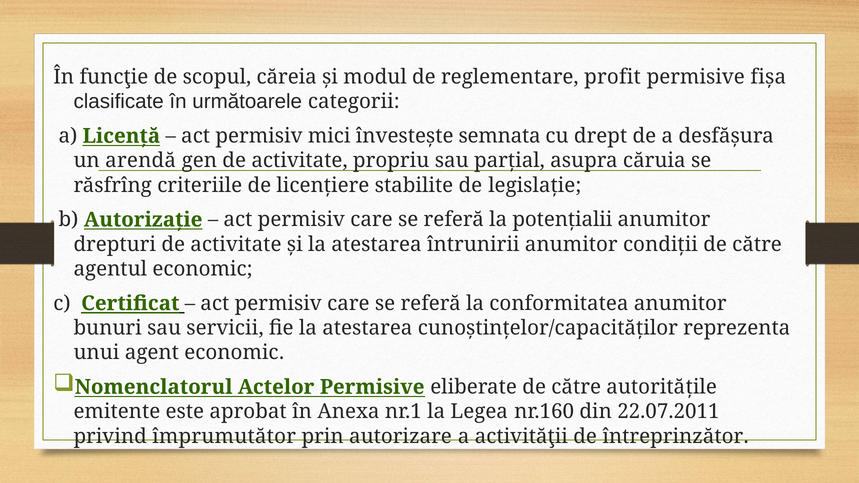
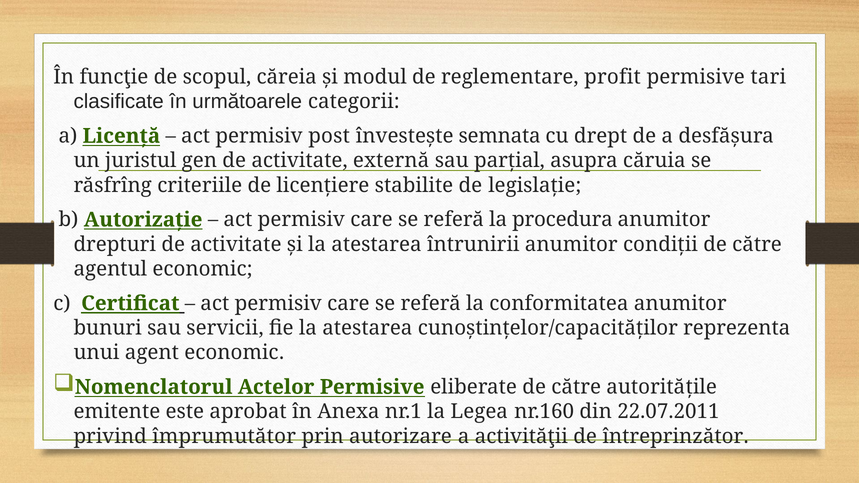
fișa: fișa -> tari
mici: mici -> post
arendă: arendă -> juristul
propriu: propriu -> externă
potențialii: potențialii -> procedura
